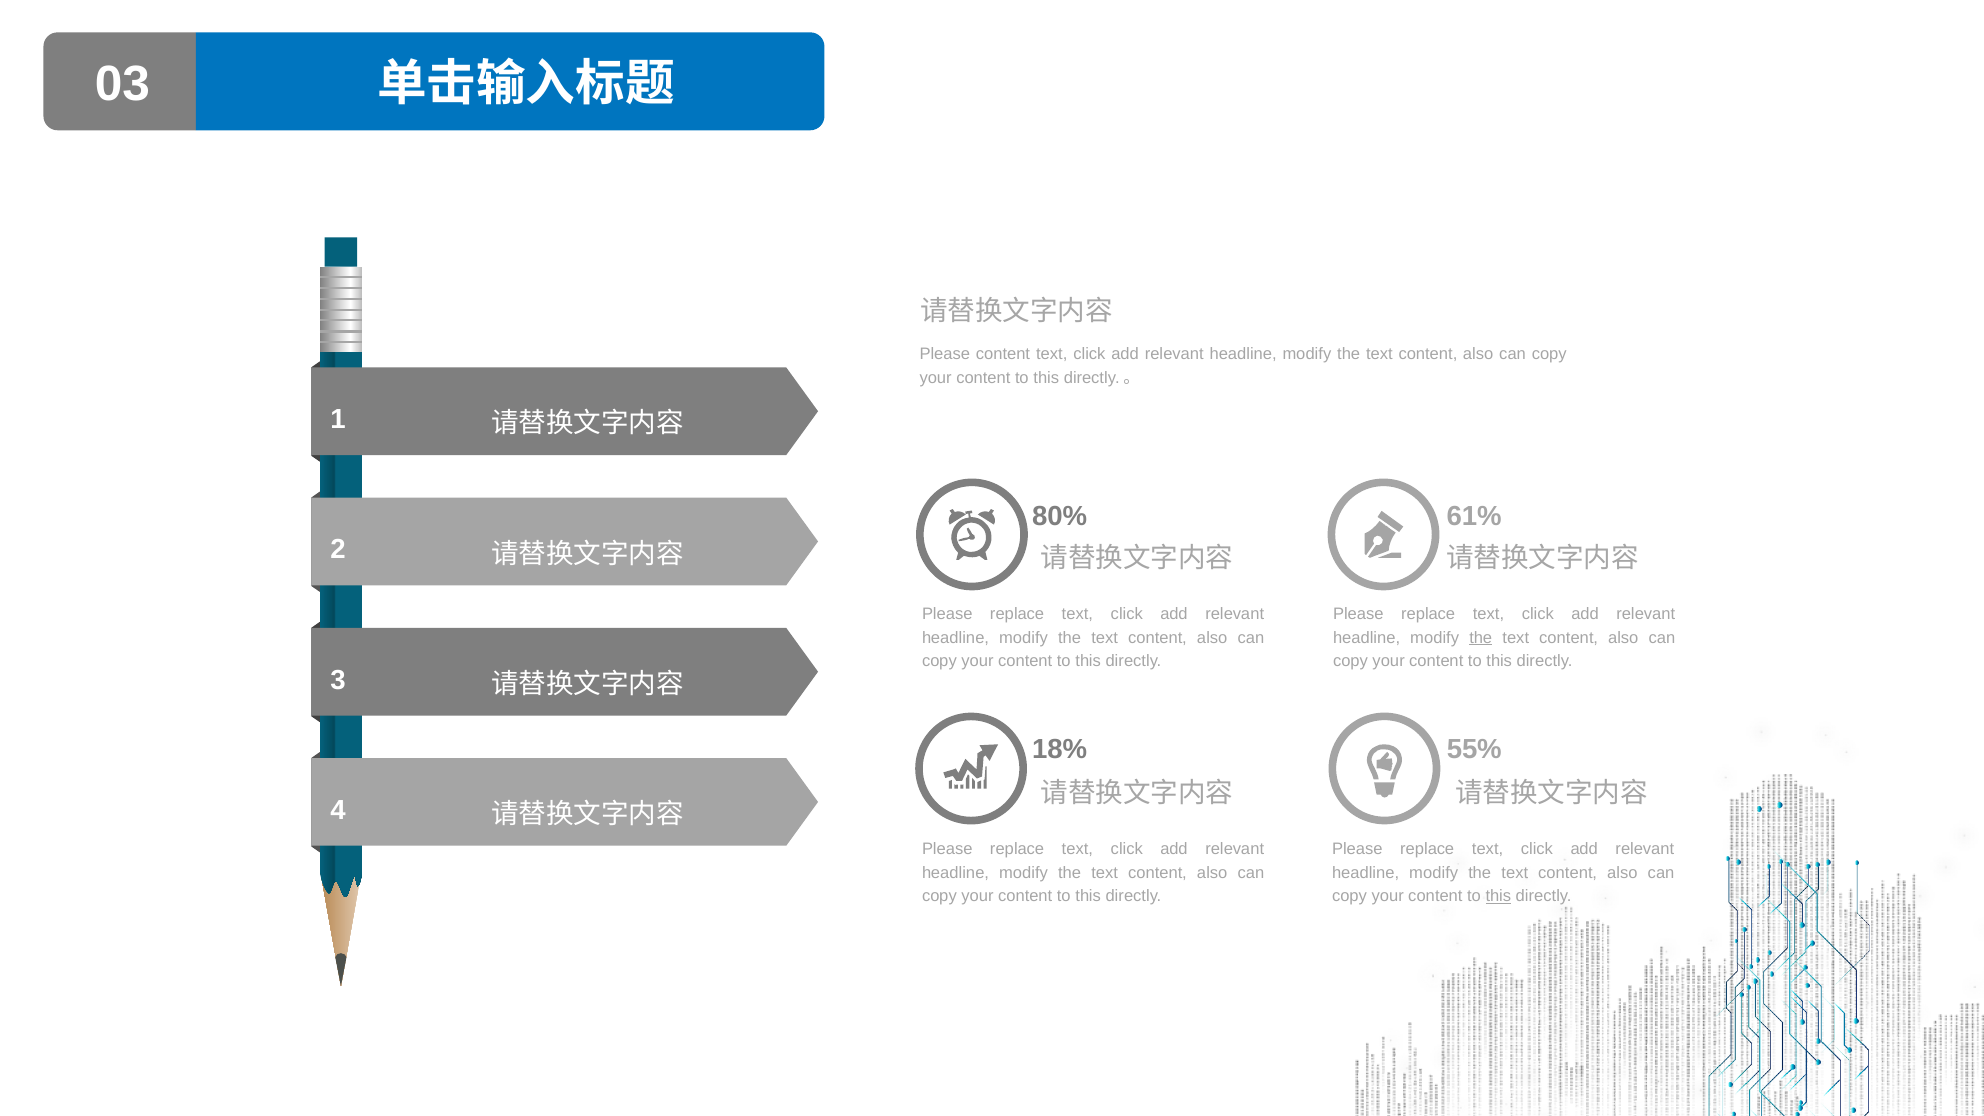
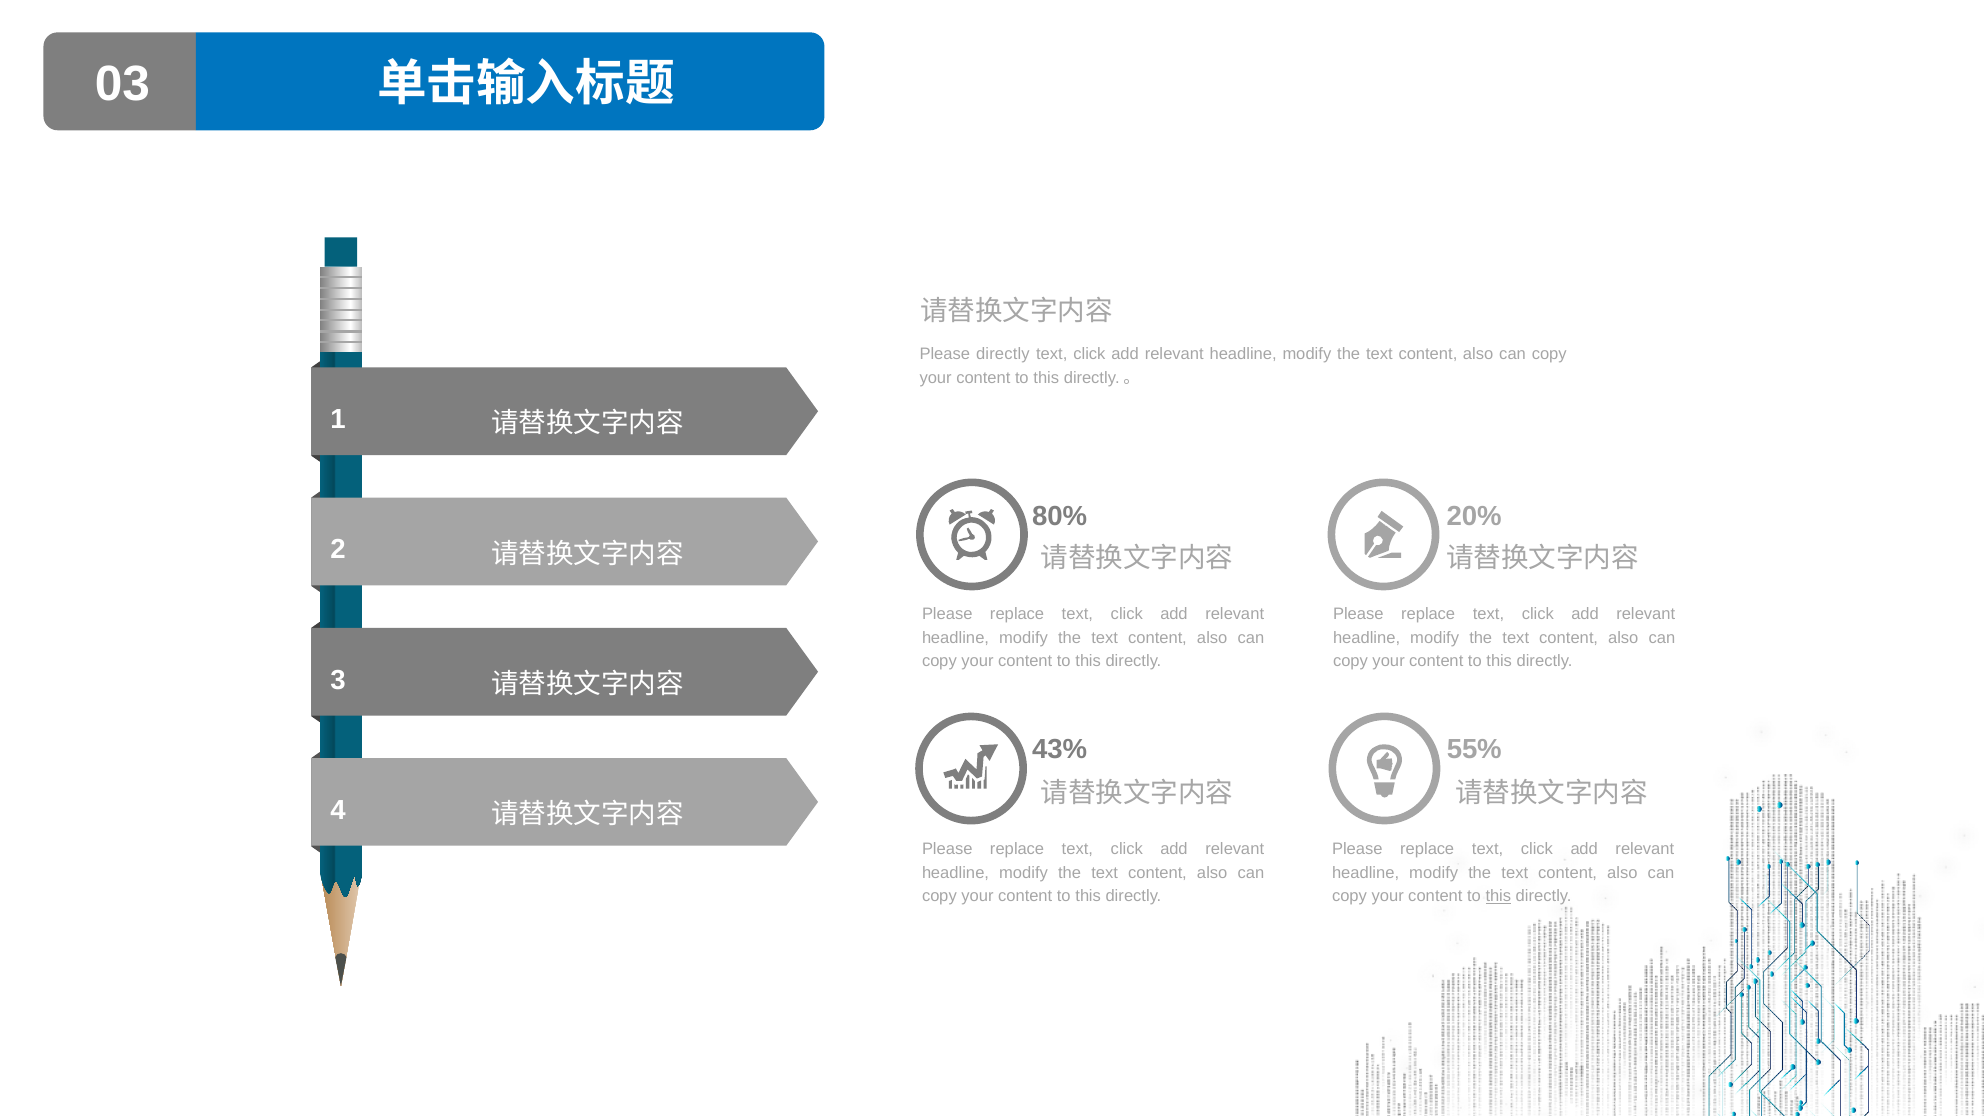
Please content: content -> directly
61%: 61% -> 20%
the at (1481, 638) underline: present -> none
18%: 18% -> 43%
